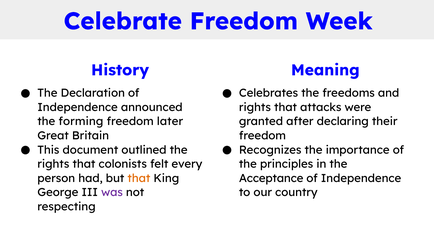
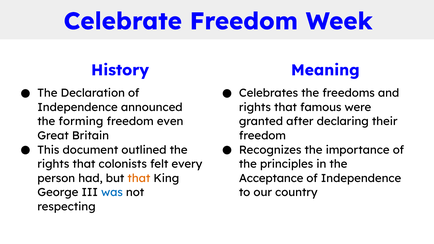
attacks: attacks -> famous
later: later -> even
was colour: purple -> blue
